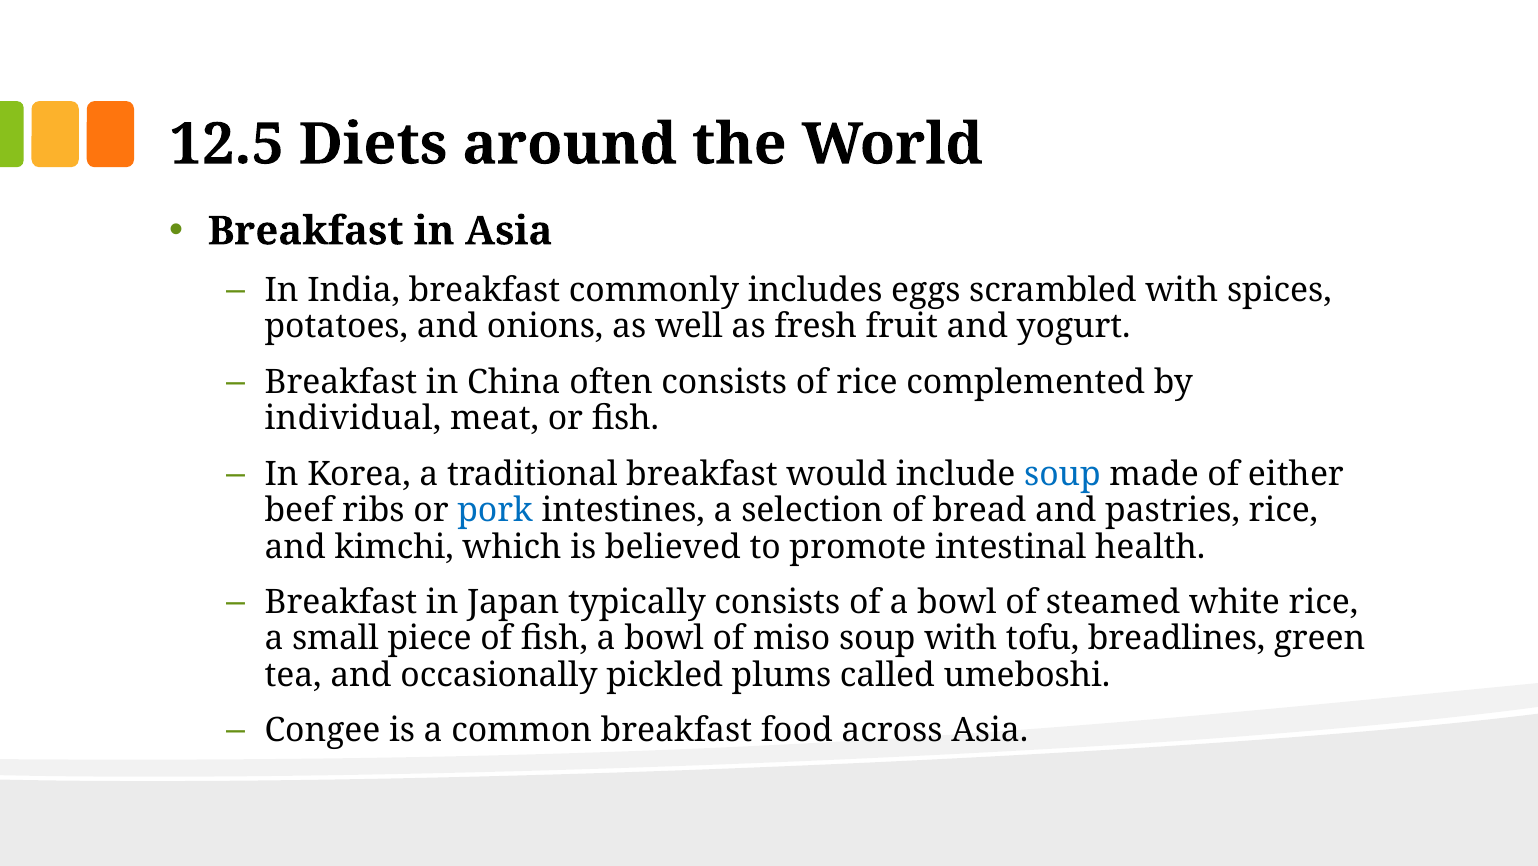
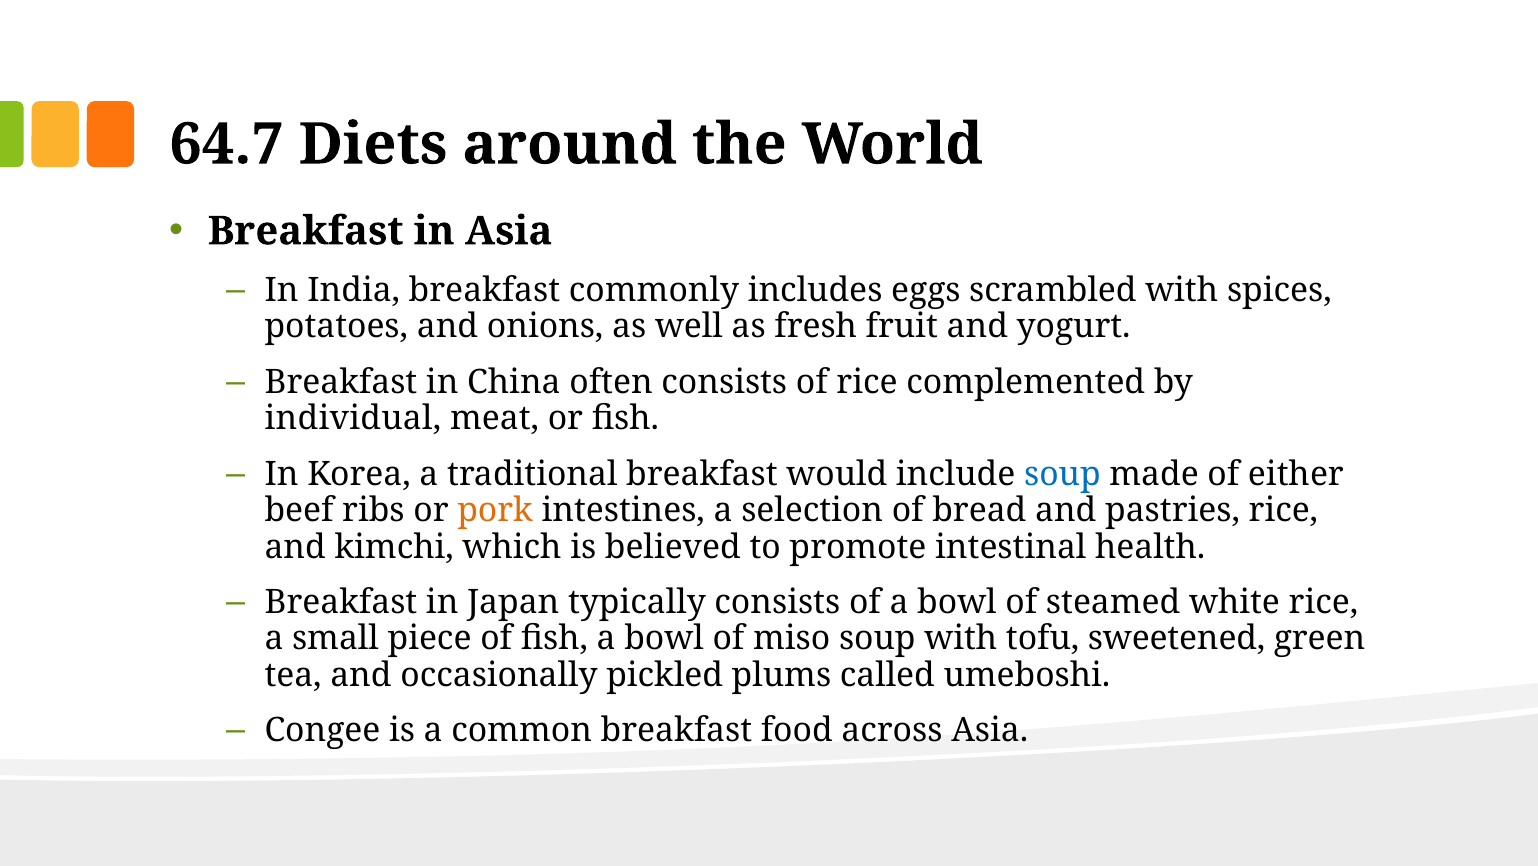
12.5: 12.5 -> 64.7
pork colour: blue -> orange
breadlines: breadlines -> sweetened
